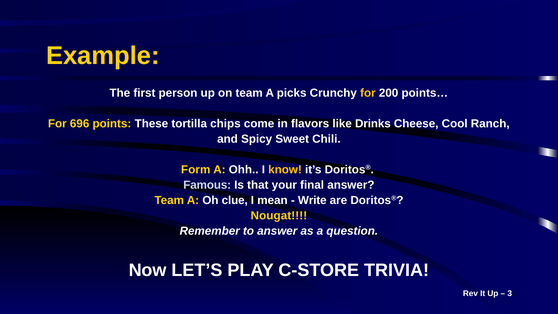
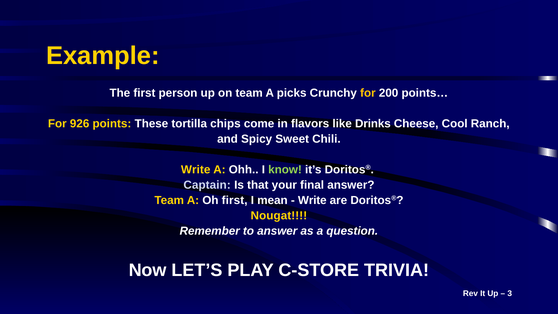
696: 696 -> 926
Form at (196, 170): Form -> Write
know colour: yellow -> light green
Famous: Famous -> Captain
Oh clue: clue -> first
